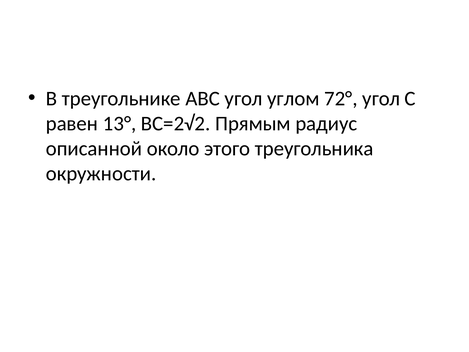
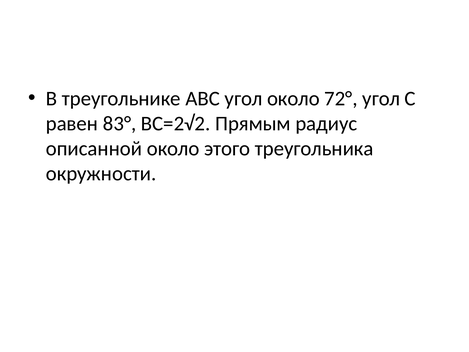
угол углом: углом -> около
13°: 13° -> 83°
